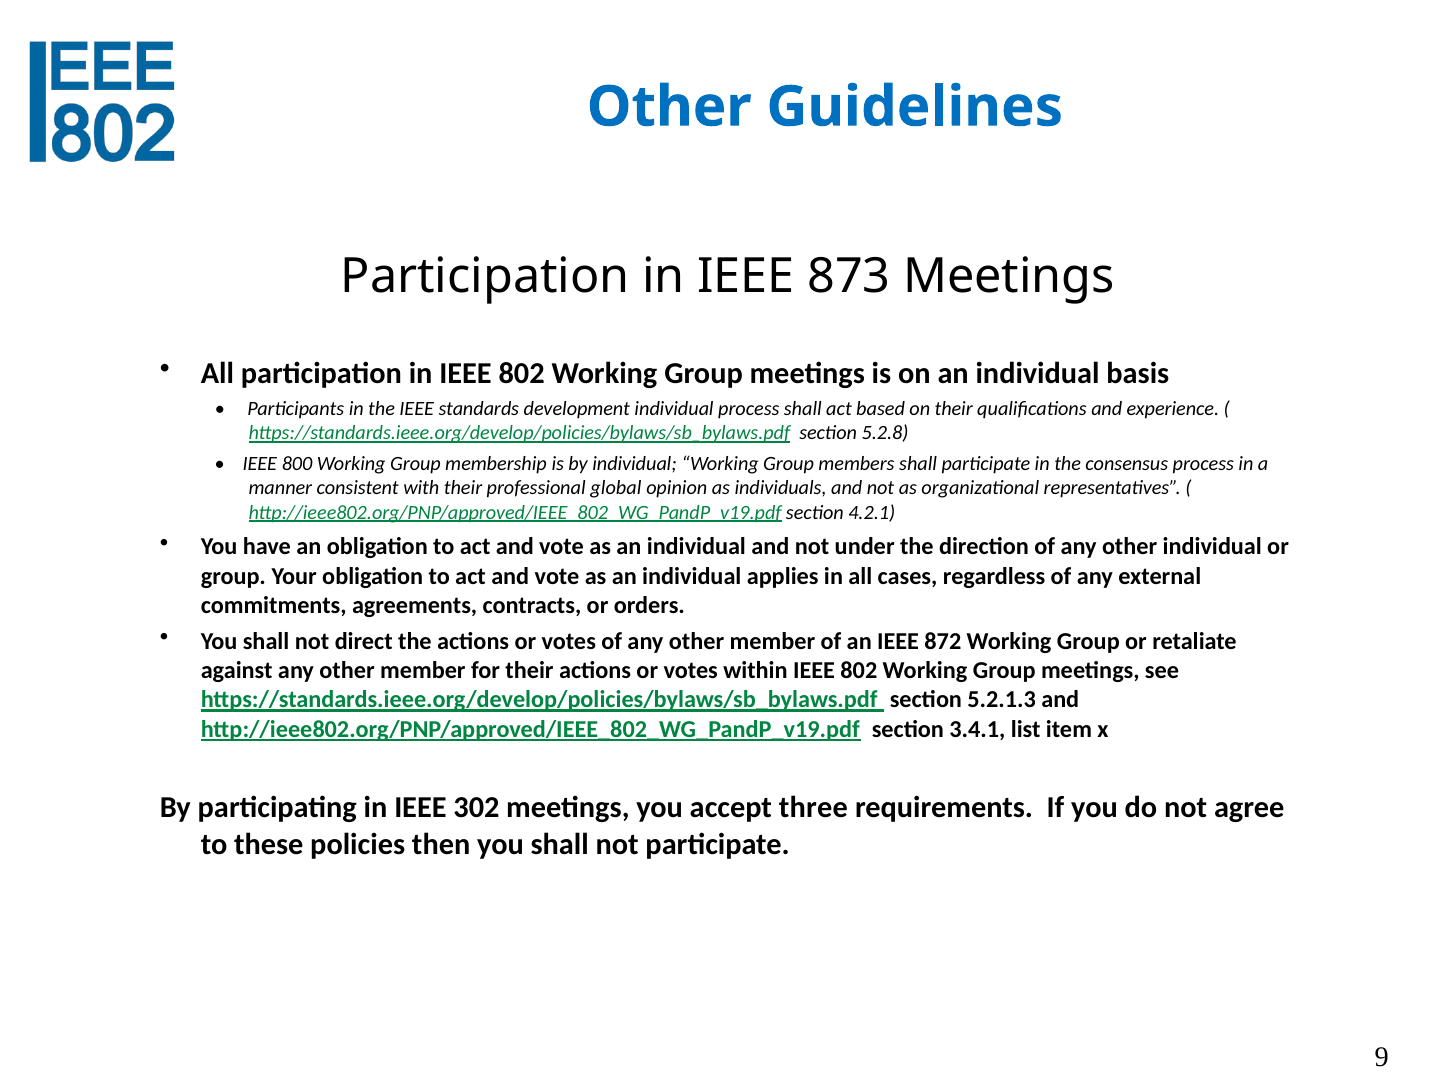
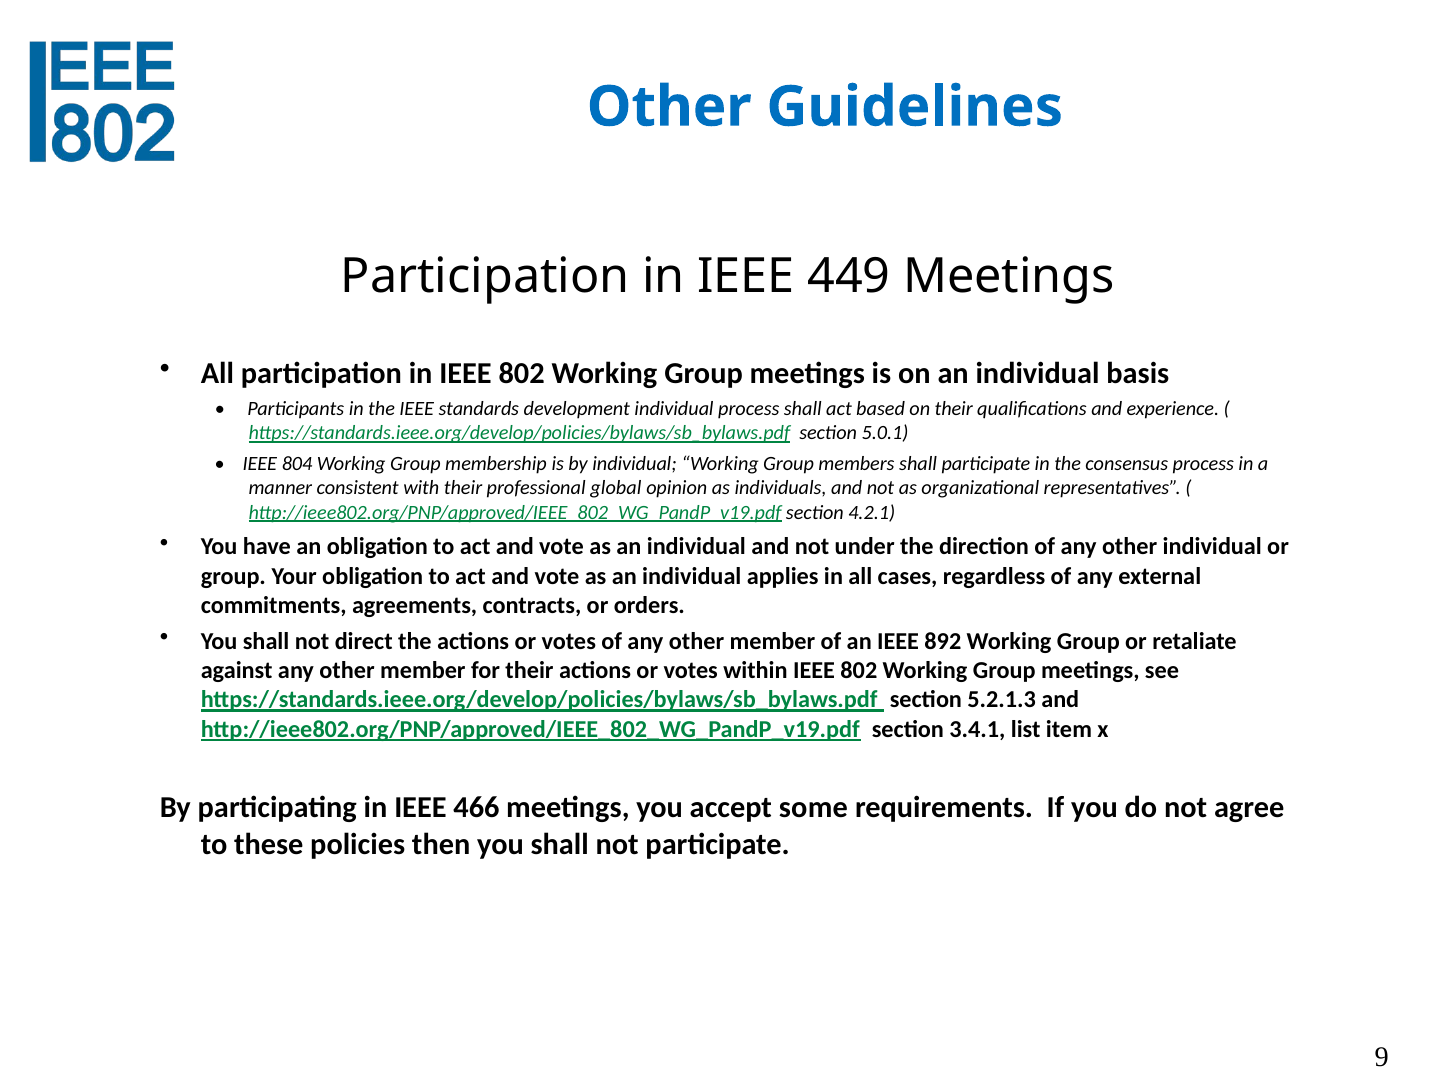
873: 873 -> 449
5.2.8: 5.2.8 -> 5.0.1
800: 800 -> 804
872: 872 -> 892
302: 302 -> 466
three: three -> some
